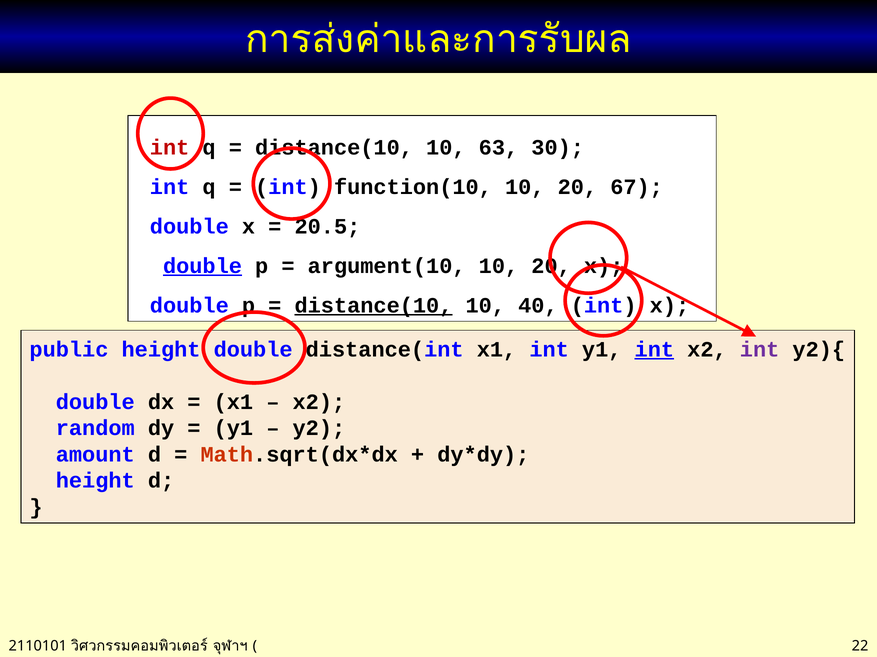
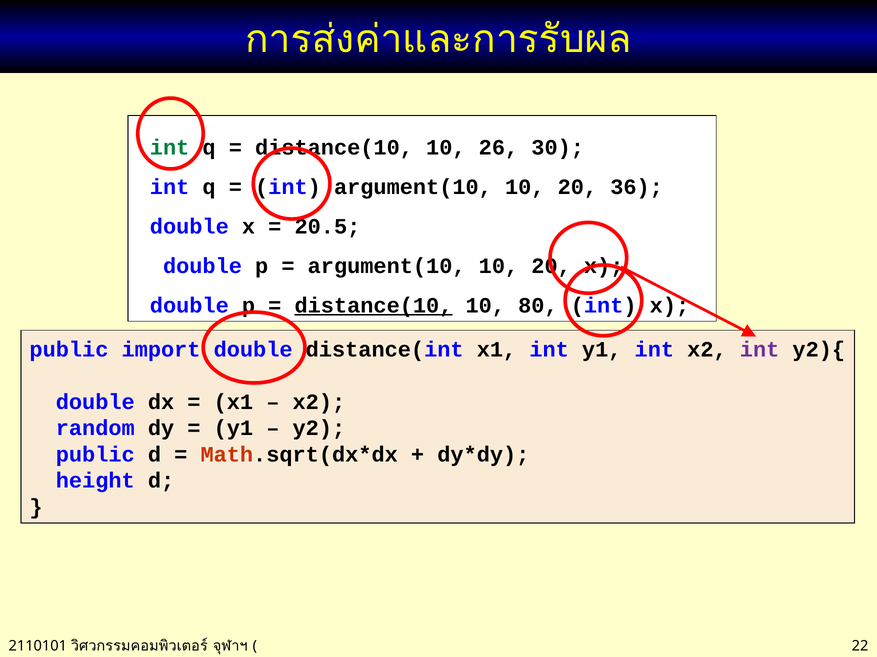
int at (170, 148) colour: red -> green
63: 63 -> 26
int function(10: function(10 -> argument(10
67: 67 -> 36
double at (202, 266) underline: present -> none
40: 40 -> 80
public height: height -> import
int at (654, 350) underline: present -> none
amount at (95, 455): amount -> public
